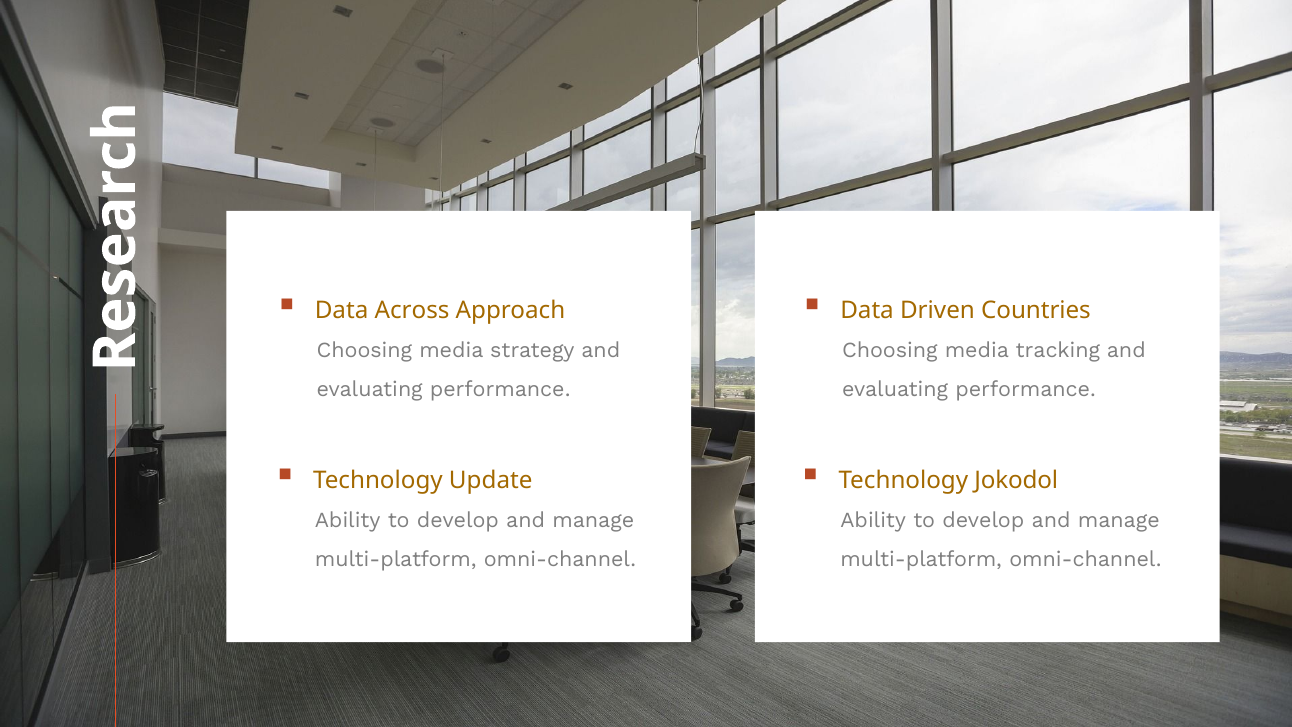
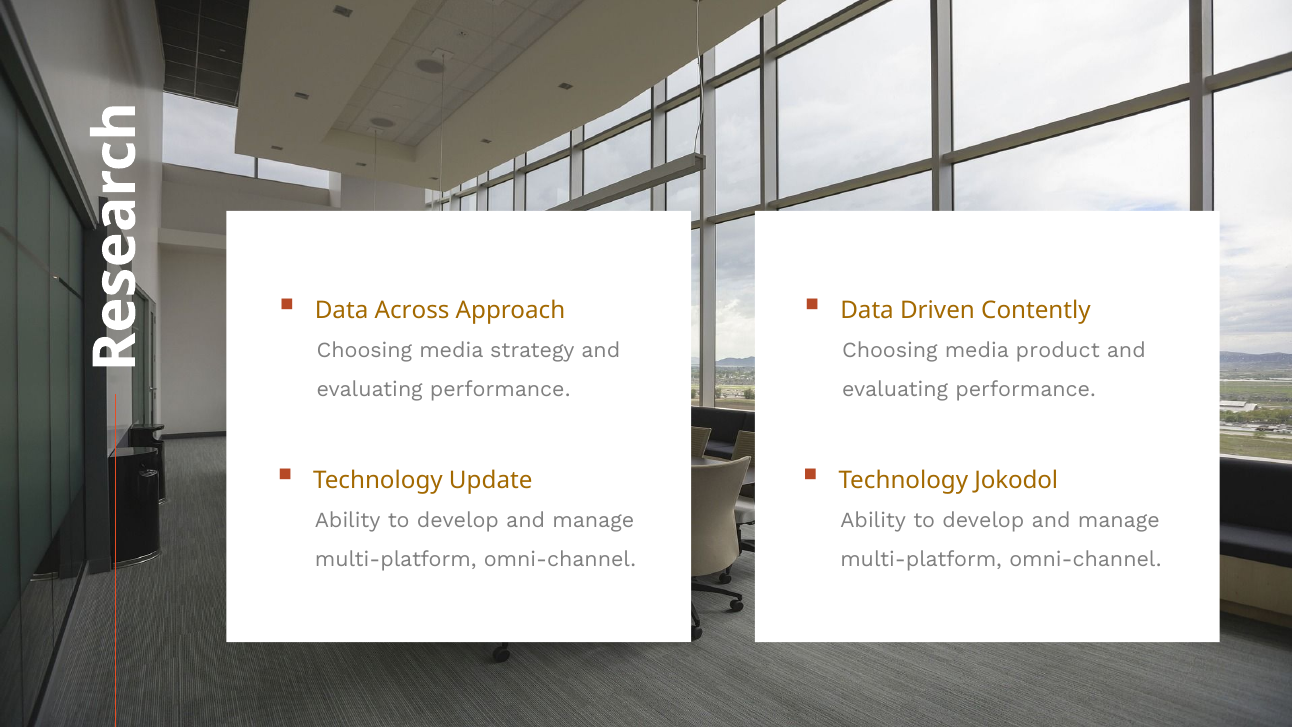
Countries: Countries -> Contently
tracking: tracking -> product
